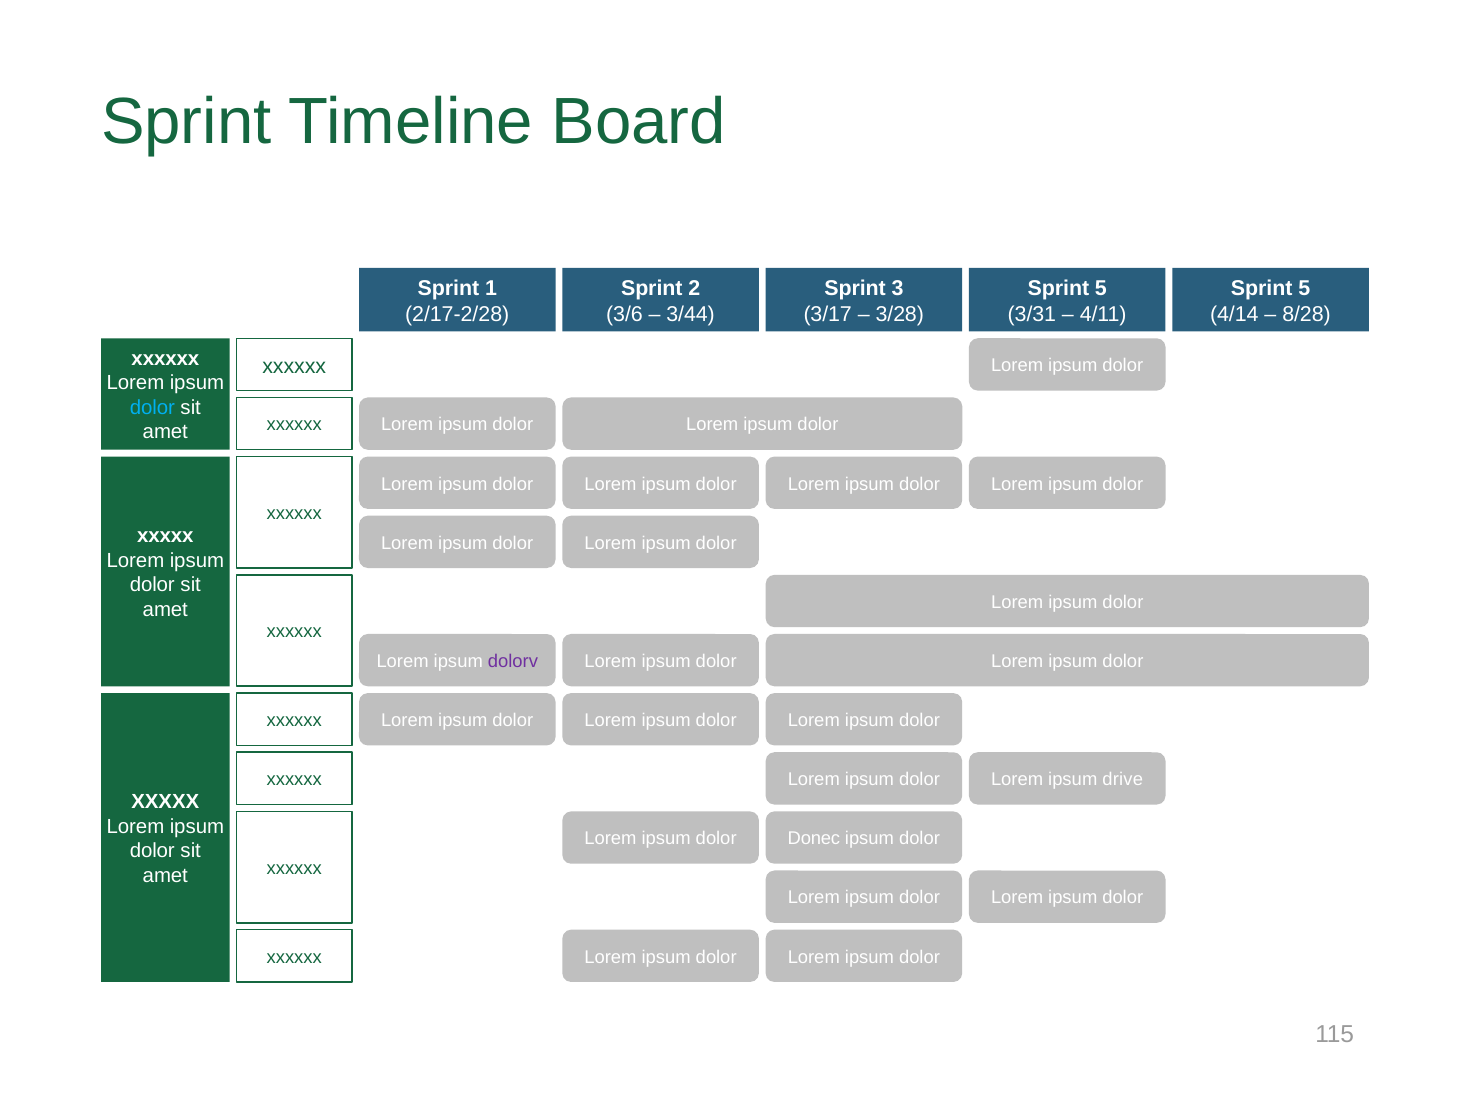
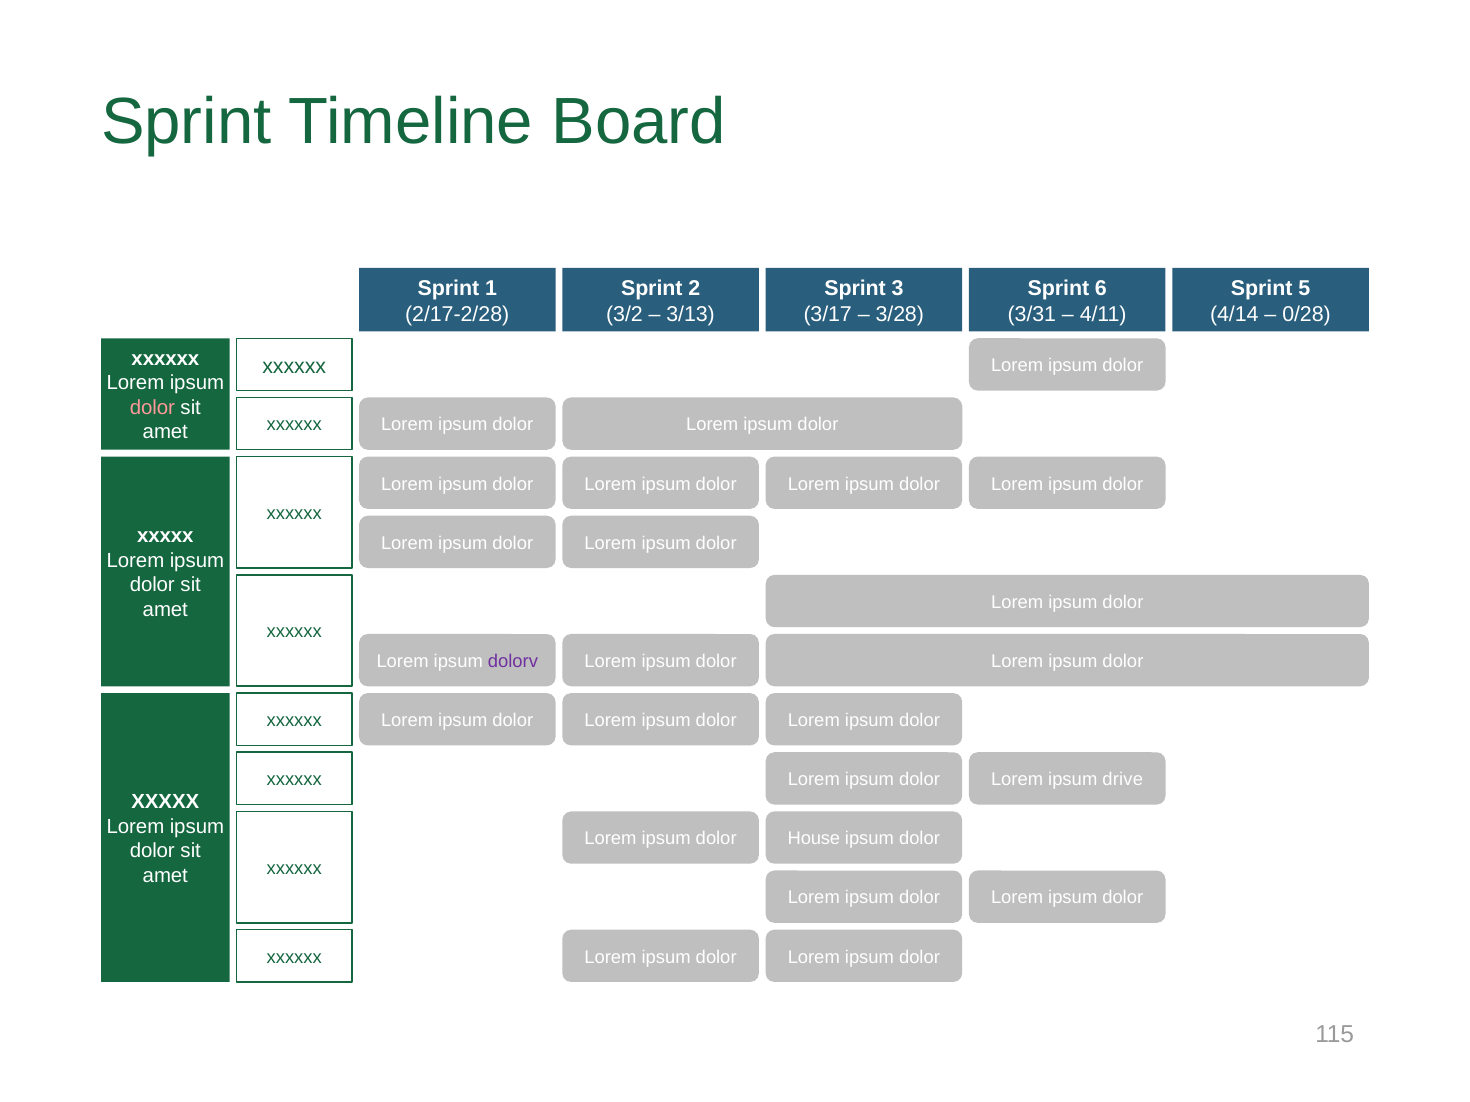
5 at (1101, 288): 5 -> 6
3/6: 3/6 -> 3/2
3/44: 3/44 -> 3/13
8/28: 8/28 -> 0/28
dolor at (152, 408) colour: light blue -> pink
Donec: Donec -> House
